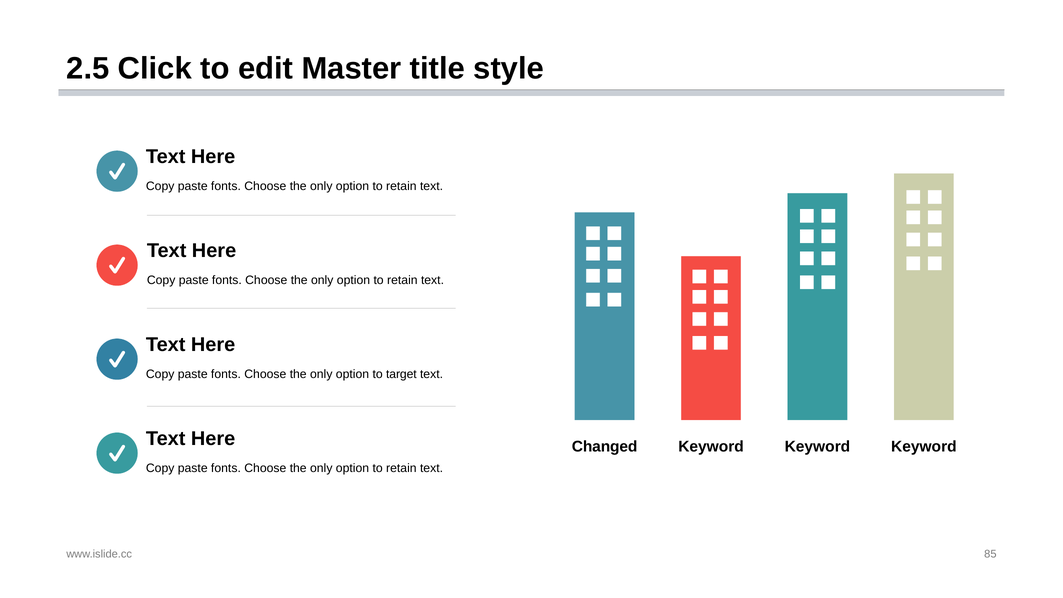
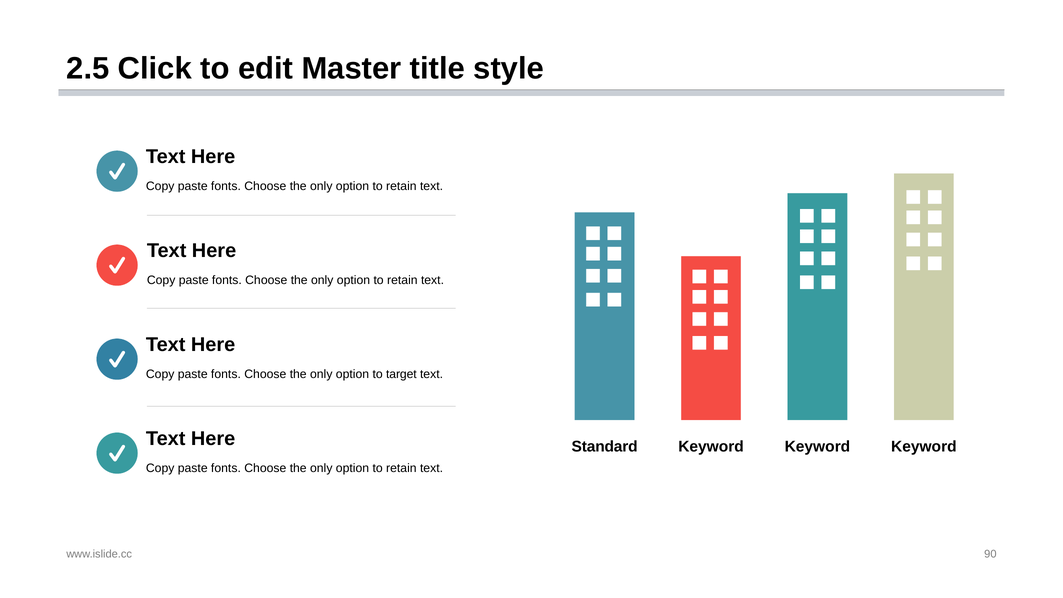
Changed: Changed -> Standard
85: 85 -> 90
